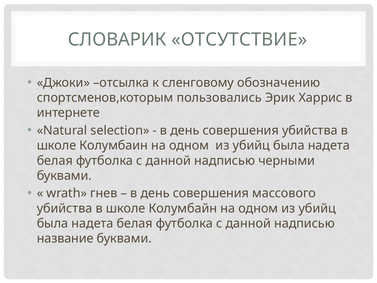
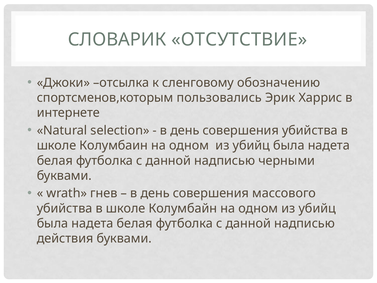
название: название -> действия
